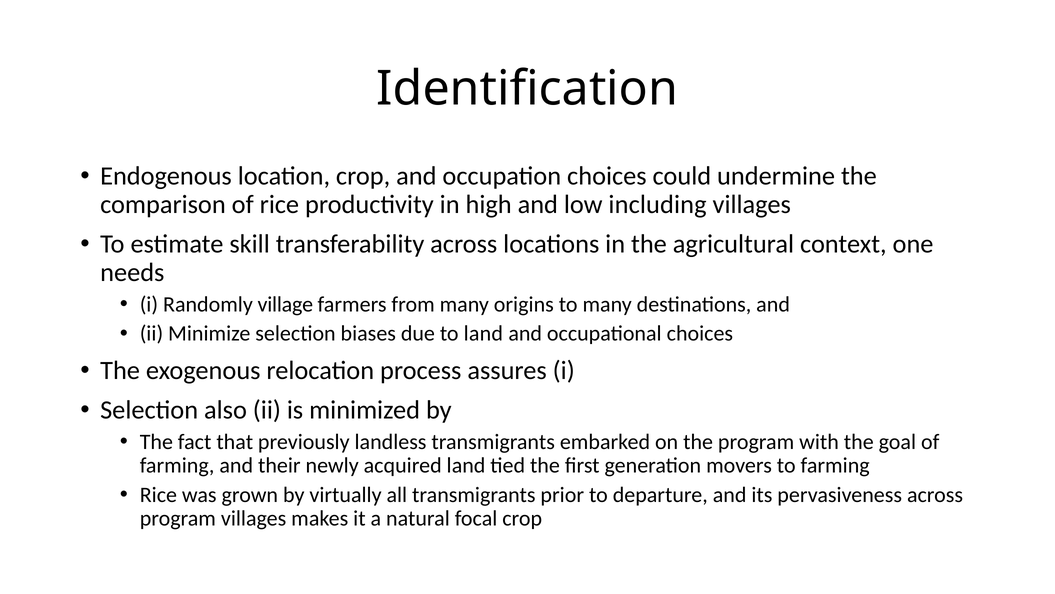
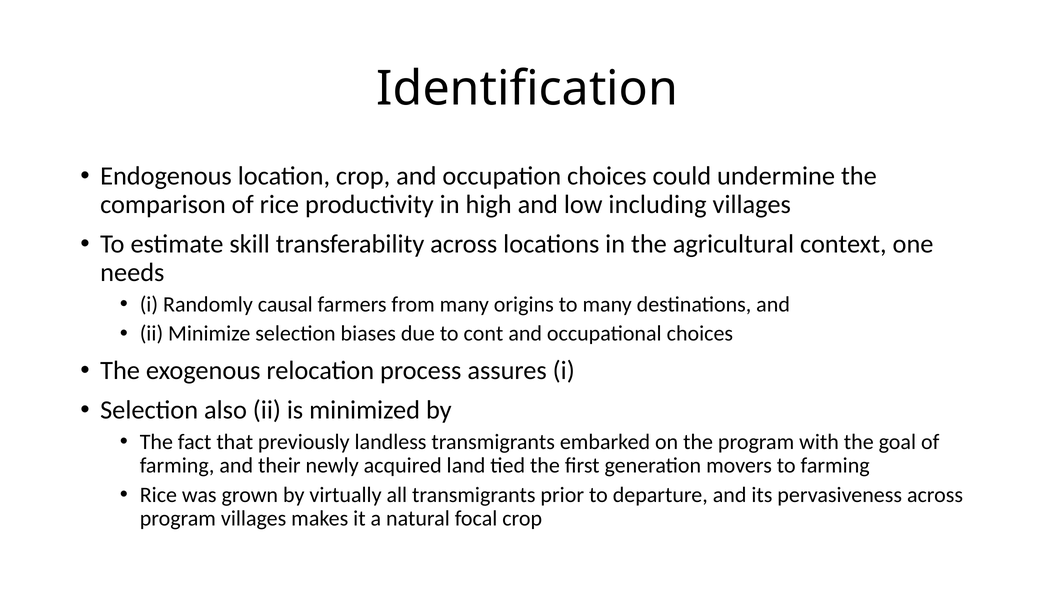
village: village -> causal
to land: land -> cont
